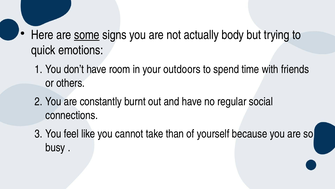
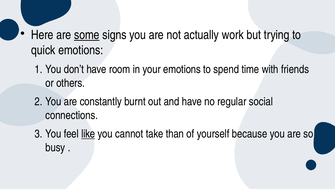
body: body -> work
your outdoors: outdoors -> emotions
like underline: none -> present
